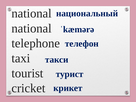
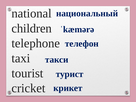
national at (32, 28): national -> children
